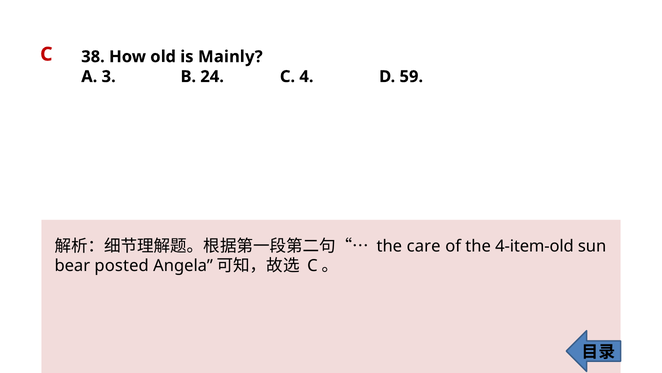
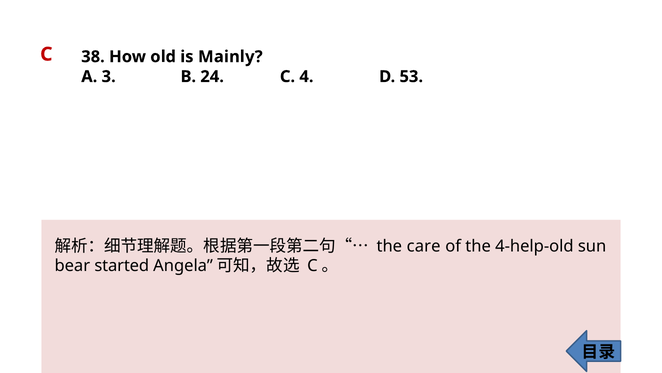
59: 59 -> 53
4-item-old: 4-item-old -> 4-help-old
posted: posted -> started
